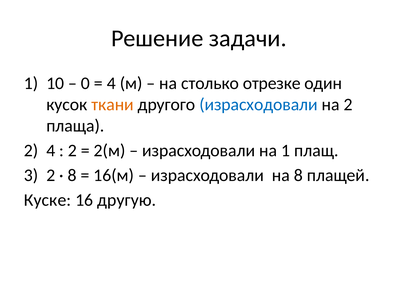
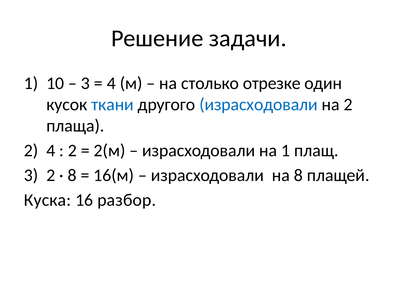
0 at (85, 83): 0 -> 3
ткани colour: orange -> blue
Куске: Куске -> Куска
другую: другую -> разбор
